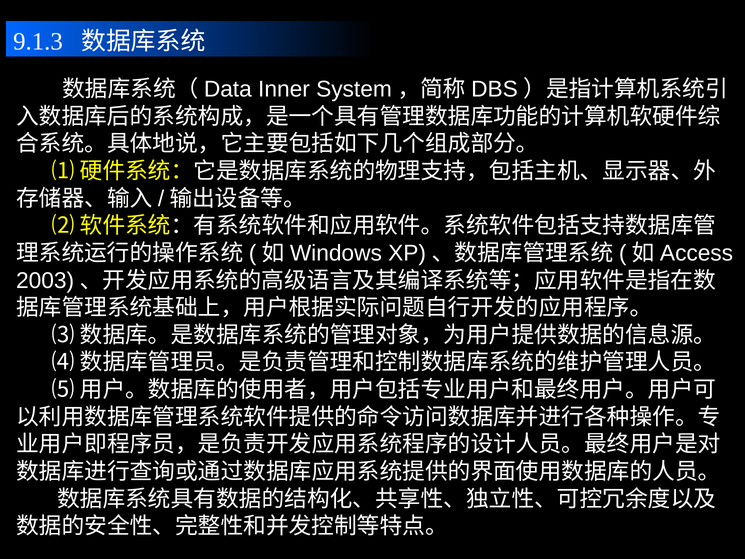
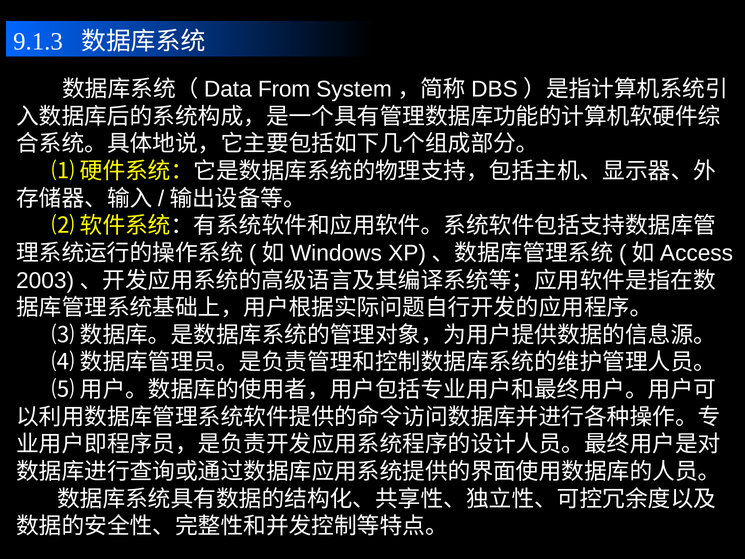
Inner: Inner -> From
